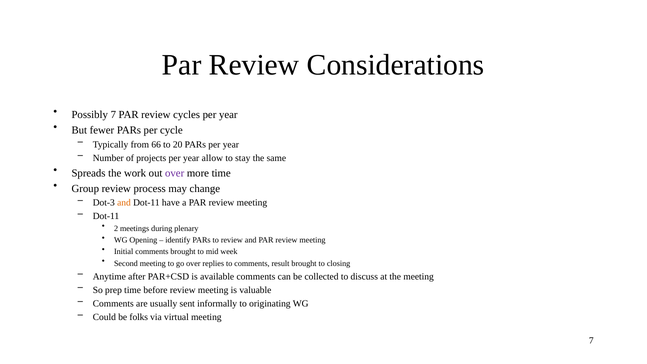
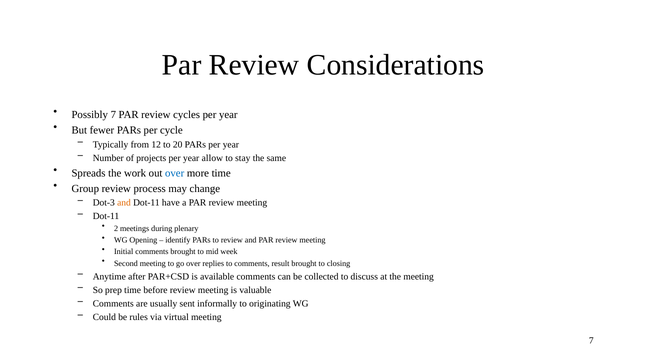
66: 66 -> 12
over at (175, 173) colour: purple -> blue
folks: folks -> rules
